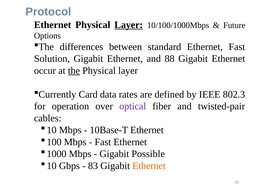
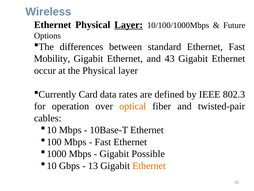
Protocol: Protocol -> Wireless
Solution: Solution -> Mobility
88: 88 -> 43
the underline: present -> none
optical colour: purple -> orange
83: 83 -> 13
